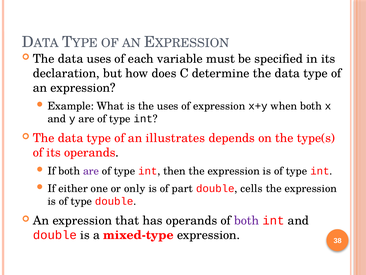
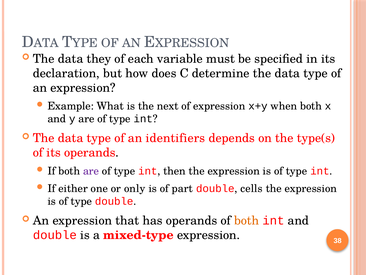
data uses: uses -> they
the uses: uses -> next
illustrates: illustrates -> identifiers
both at (247, 220) colour: purple -> orange
